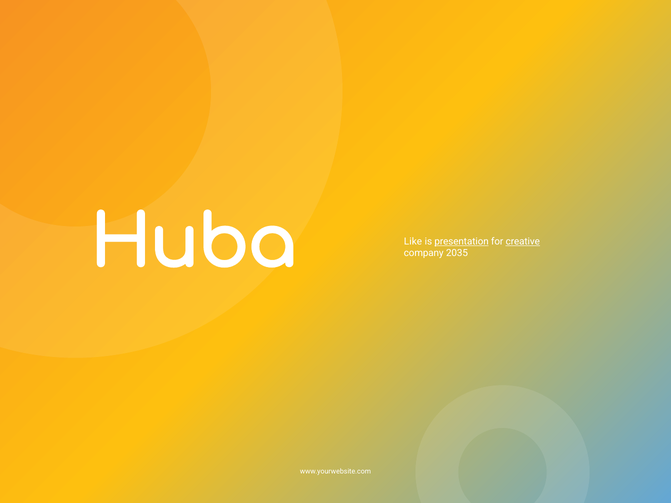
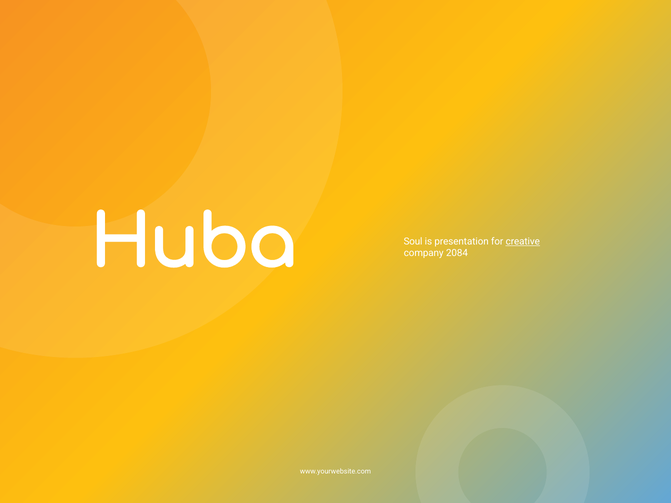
Like: Like -> Soul
presentation underline: present -> none
2035: 2035 -> 2084
